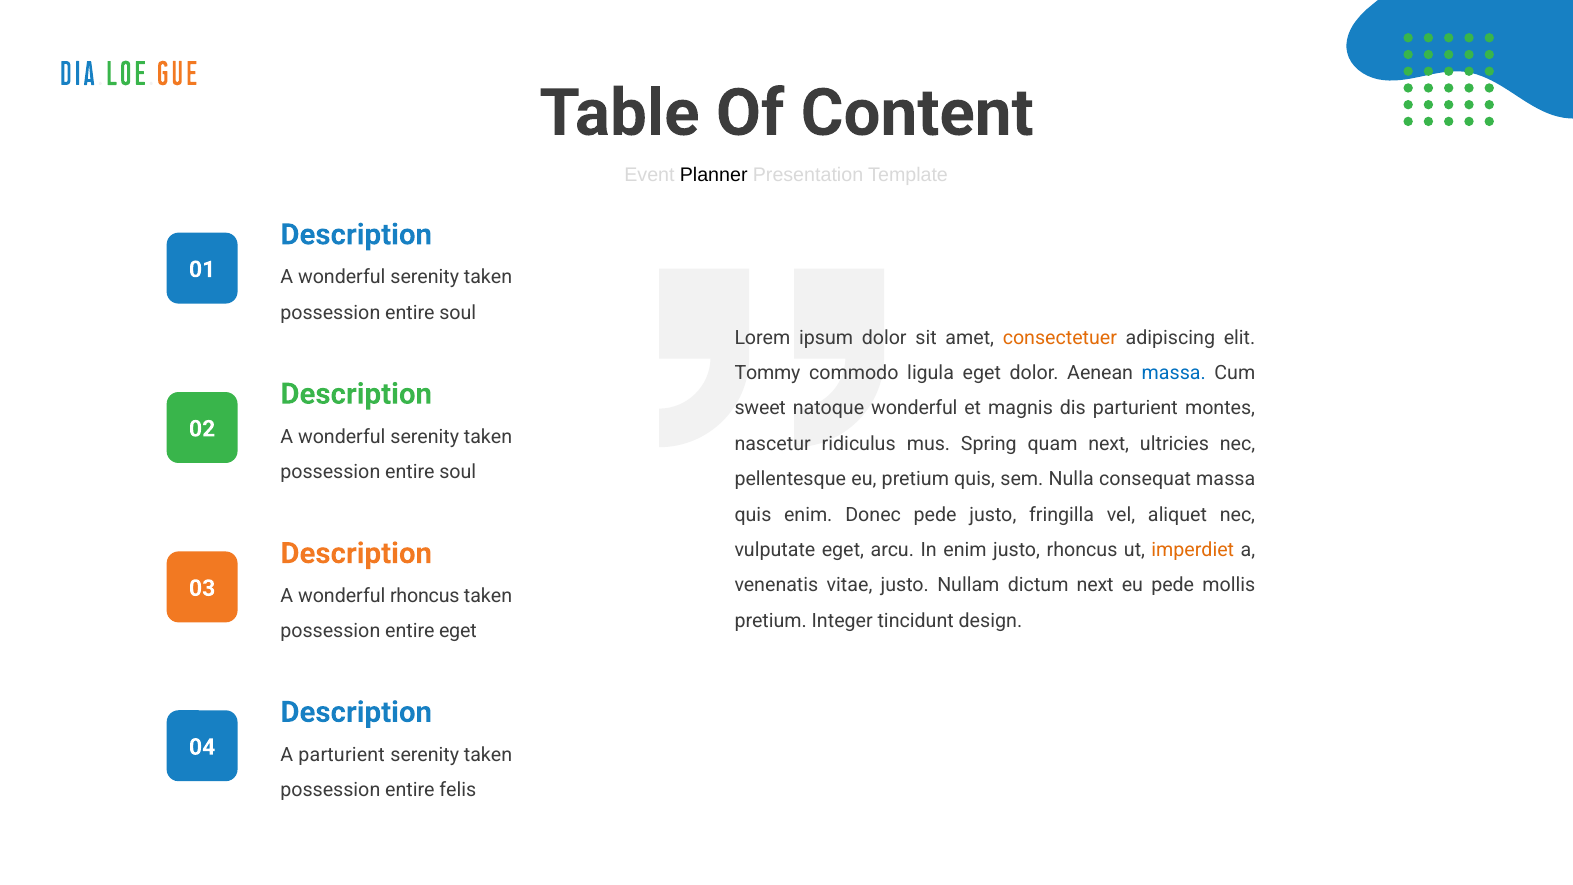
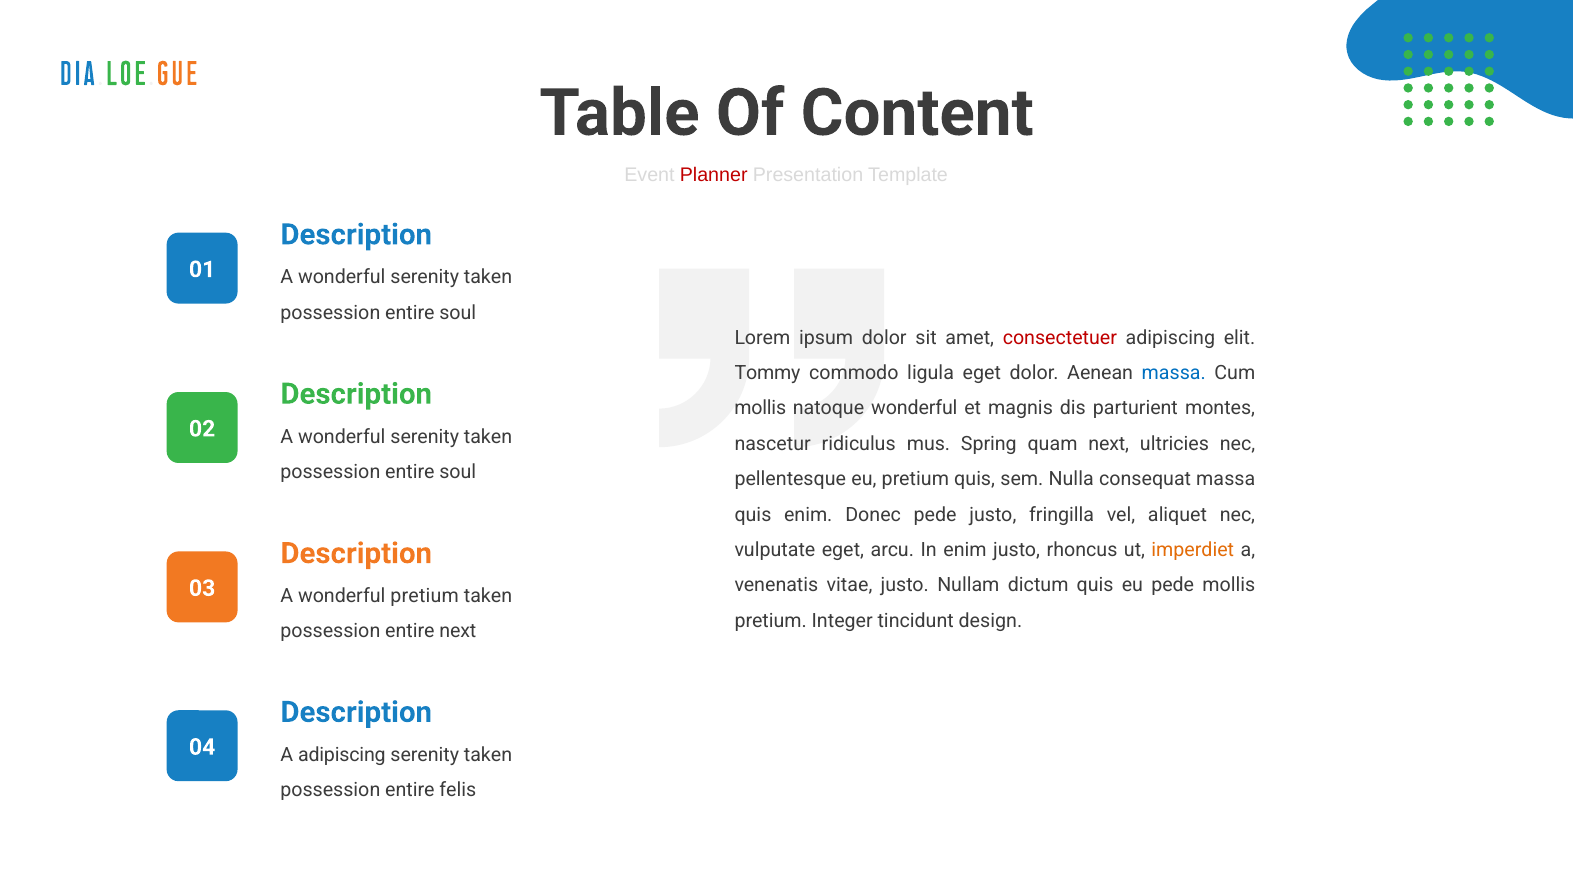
Planner colour: black -> red
consectetuer colour: orange -> red
sweet at (760, 408): sweet -> mollis
dictum next: next -> quis
wonderful rhoncus: rhoncus -> pretium
entire eget: eget -> next
A parturient: parturient -> adipiscing
